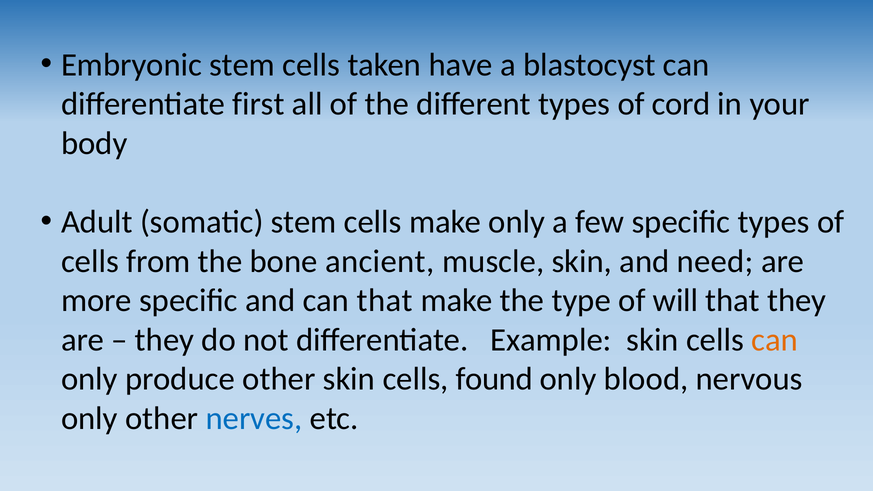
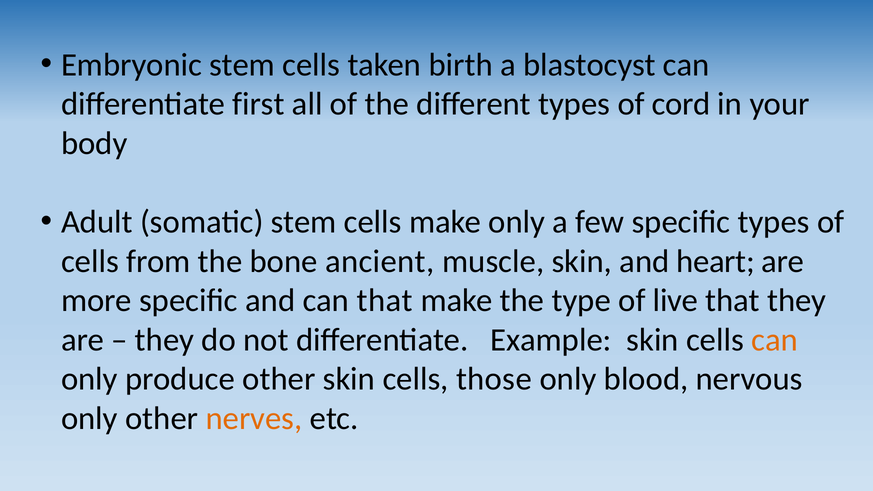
have: have -> birth
need: need -> heart
will: will -> live
found: found -> those
nerves colour: blue -> orange
